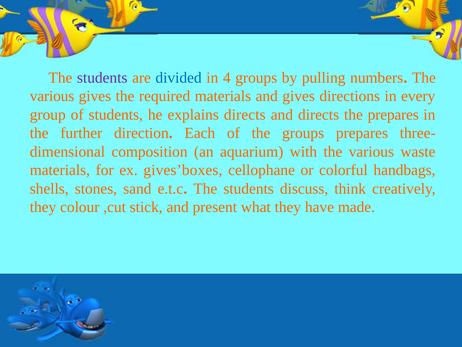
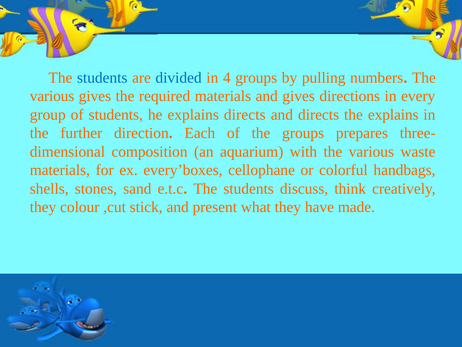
students at (102, 78) colour: purple -> blue
the prepares: prepares -> explains
gives’boxes: gives’boxes -> every’boxes
